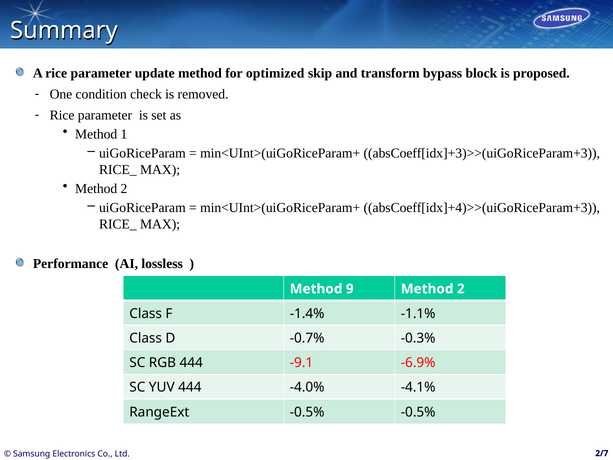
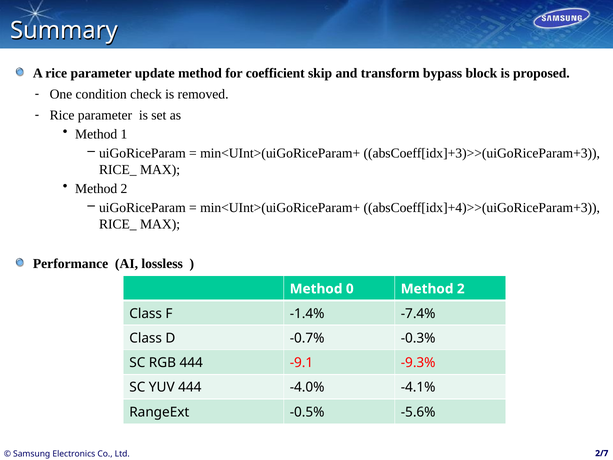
optimized: optimized -> coefficient
9: 9 -> 0
-1.1%: -1.1% -> -7.4%
-6.9%: -6.9% -> -9.3%
-0.5% -0.5%: -0.5% -> -5.6%
